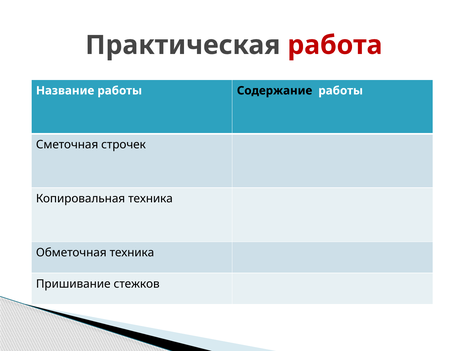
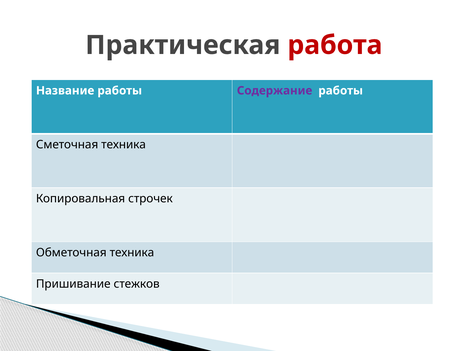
Содержание colour: black -> purple
Сметочная строчек: строчек -> техника
Копировальная техника: техника -> строчек
